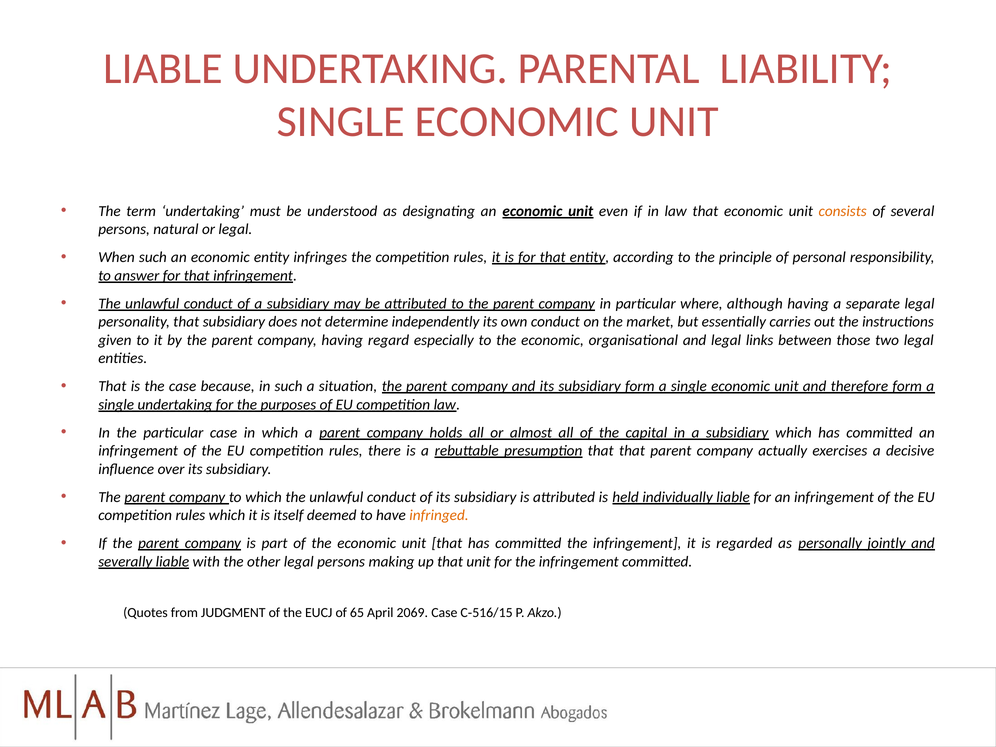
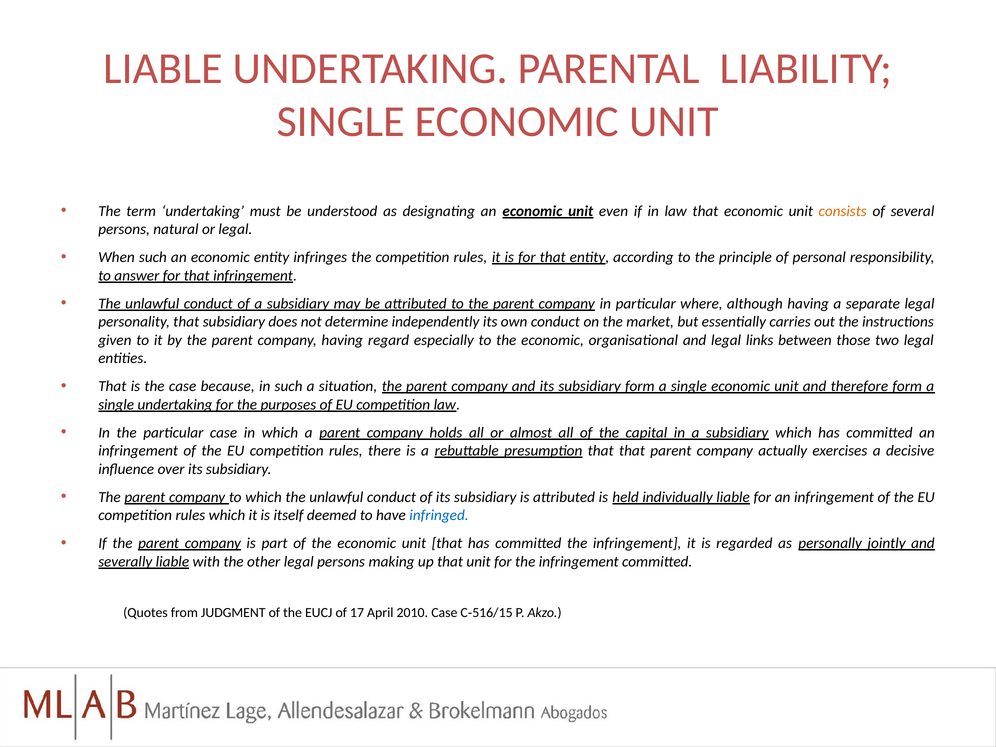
infringed colour: orange -> blue
65: 65 -> 17
2069: 2069 -> 2010
